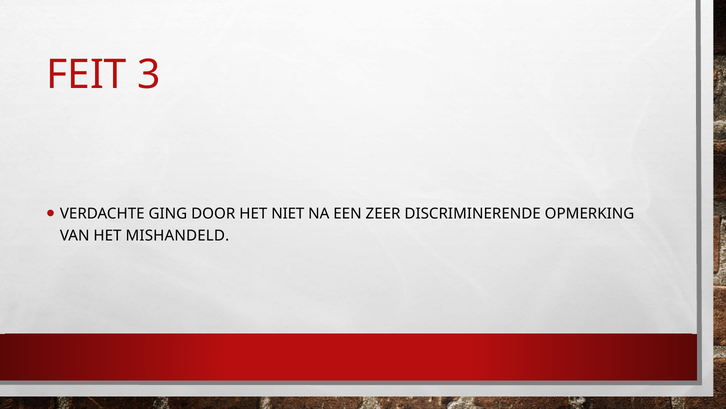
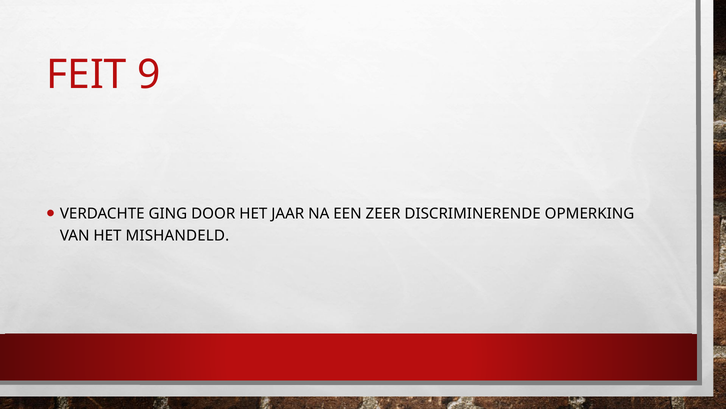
3: 3 -> 9
NIET: NIET -> JAAR
